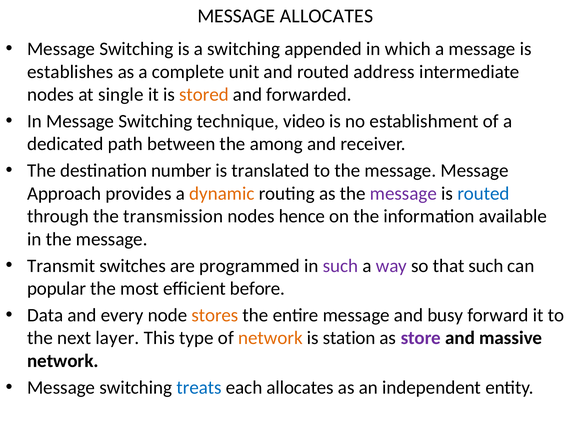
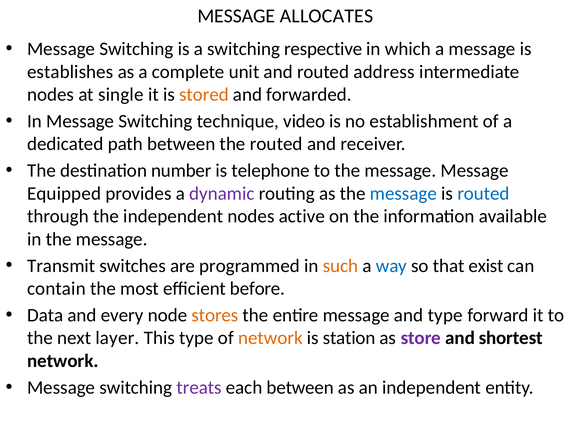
appended: appended -> respective
the among: among -> routed
translated: translated -> telephone
Approach: Approach -> Equipped
dynamic colour: orange -> purple
message at (403, 194) colour: purple -> blue
the transmission: transmission -> independent
hence: hence -> active
such at (341, 266) colour: purple -> orange
way colour: purple -> blue
that such: such -> exist
popular: popular -> contain
and busy: busy -> type
massive: massive -> shortest
treats colour: blue -> purple
each allocates: allocates -> between
